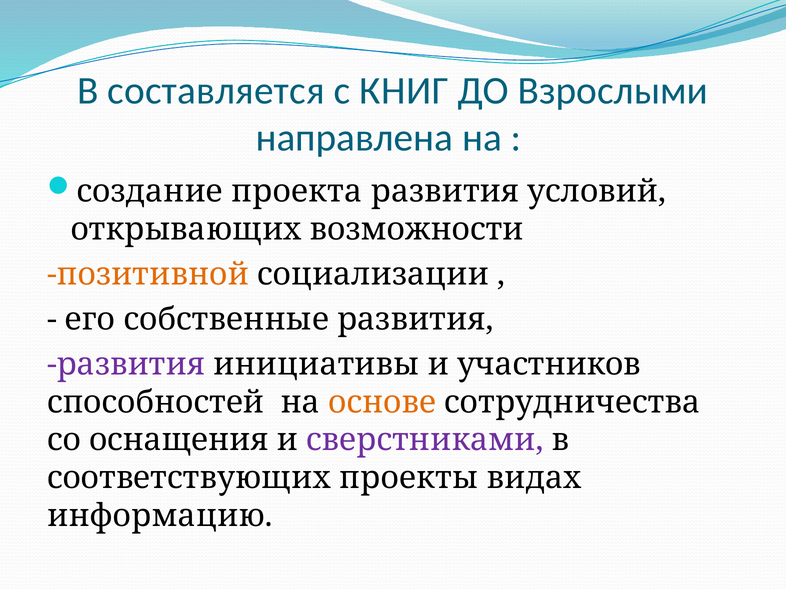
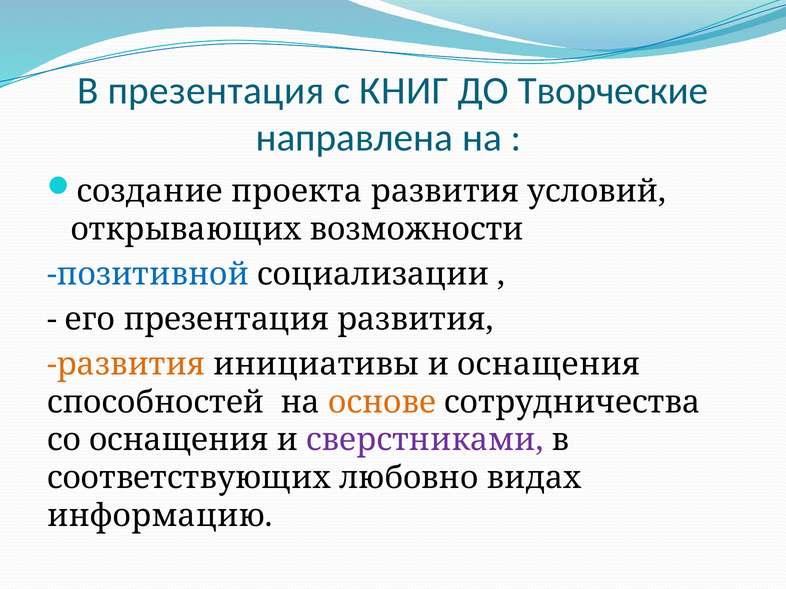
В составляется: составляется -> презентация
Взрослыми: Взрослыми -> Творческие
позитивной colour: orange -> blue
его собственные: собственные -> презентация
развития at (126, 364) colour: purple -> orange
и участников: участников -> оснащения
проекты: проекты -> любовно
